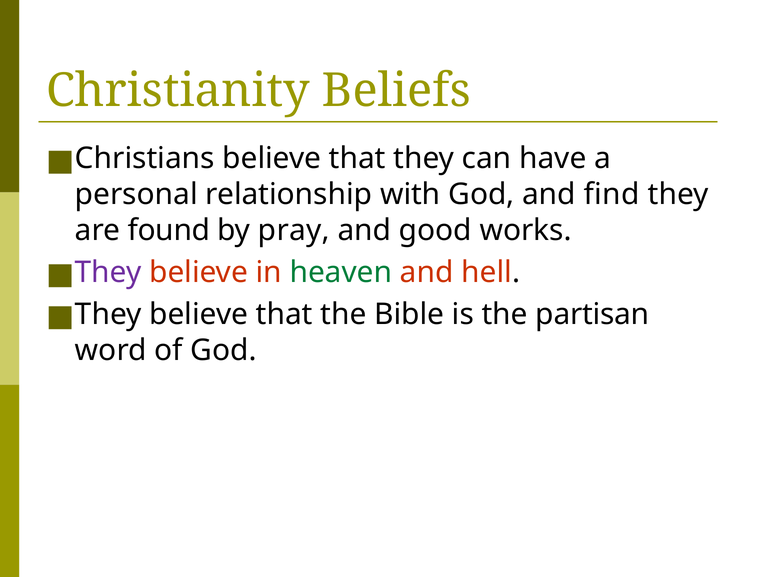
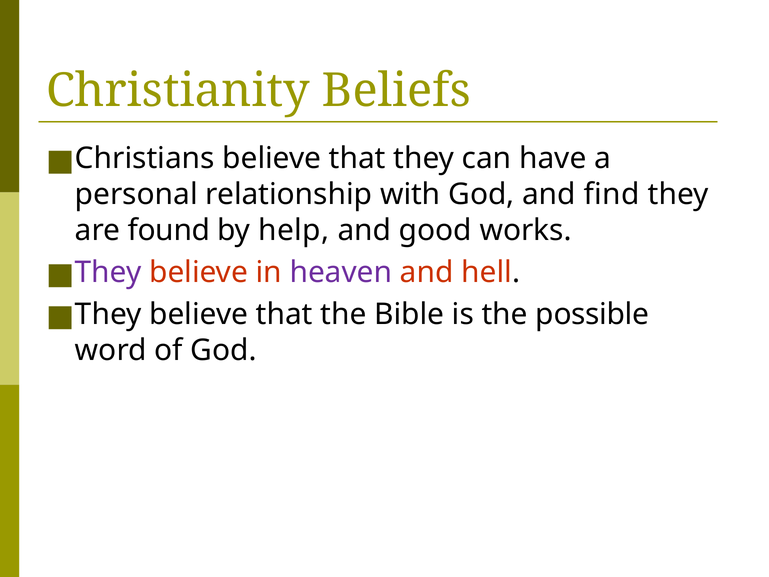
pray: pray -> help
heaven colour: green -> purple
partisan: partisan -> possible
